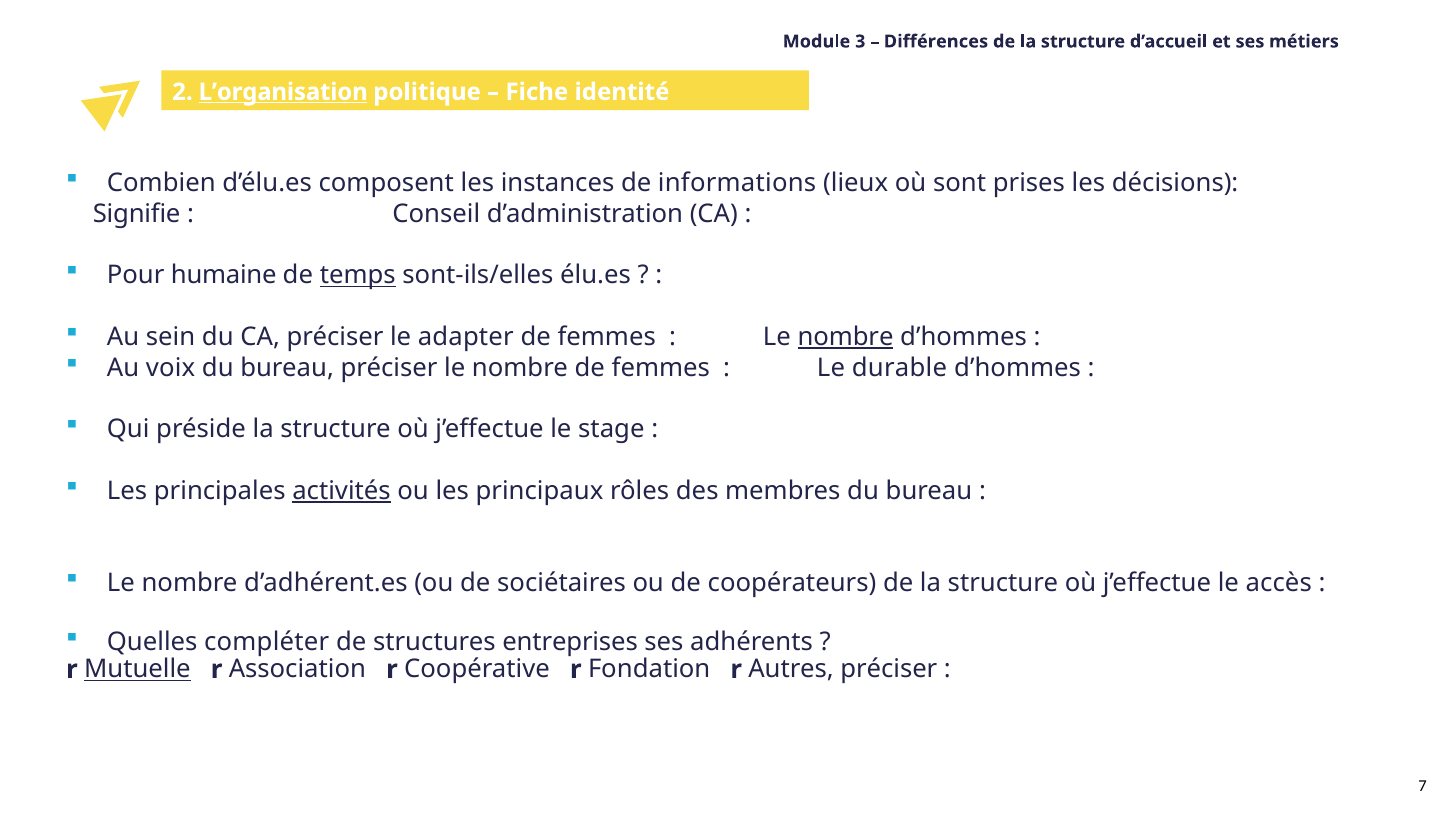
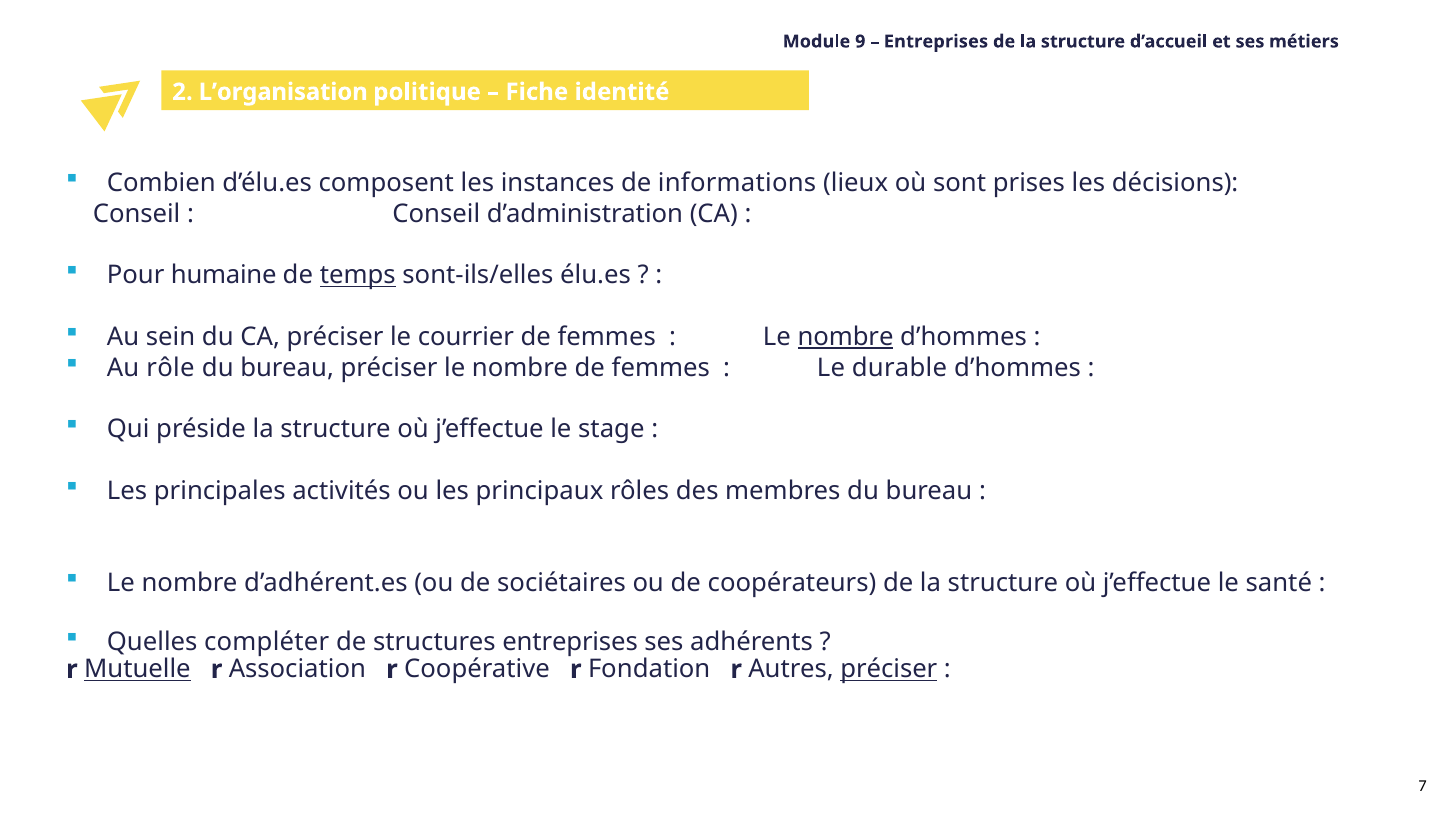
3: 3 -> 9
Différences at (936, 42): Différences -> Entreprises
L’organisation underline: present -> none
Signifie at (137, 214): Signifie -> Conseil
adapter: adapter -> courrier
voix: voix -> rôle
activités underline: present -> none
accès: accès -> santé
préciser at (889, 670) underline: none -> present
